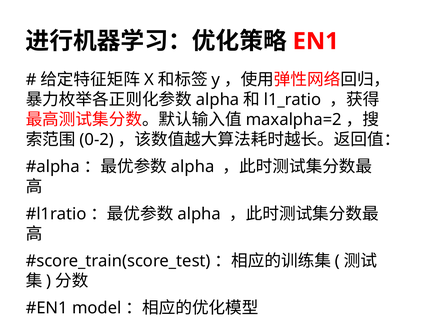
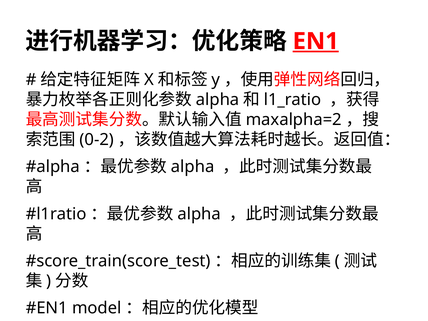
EN1 underline: none -> present
